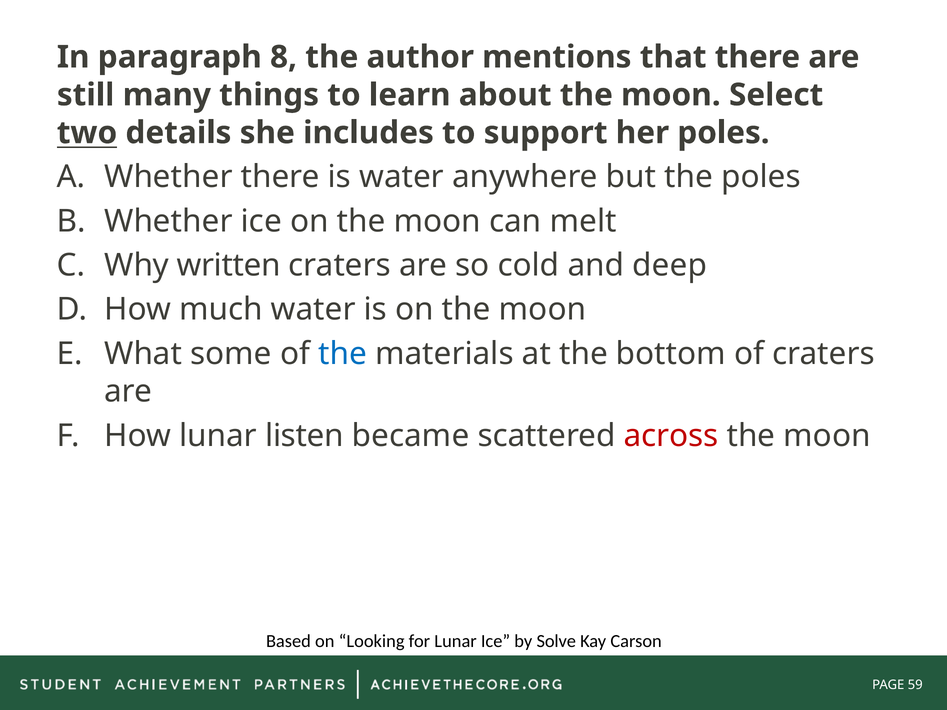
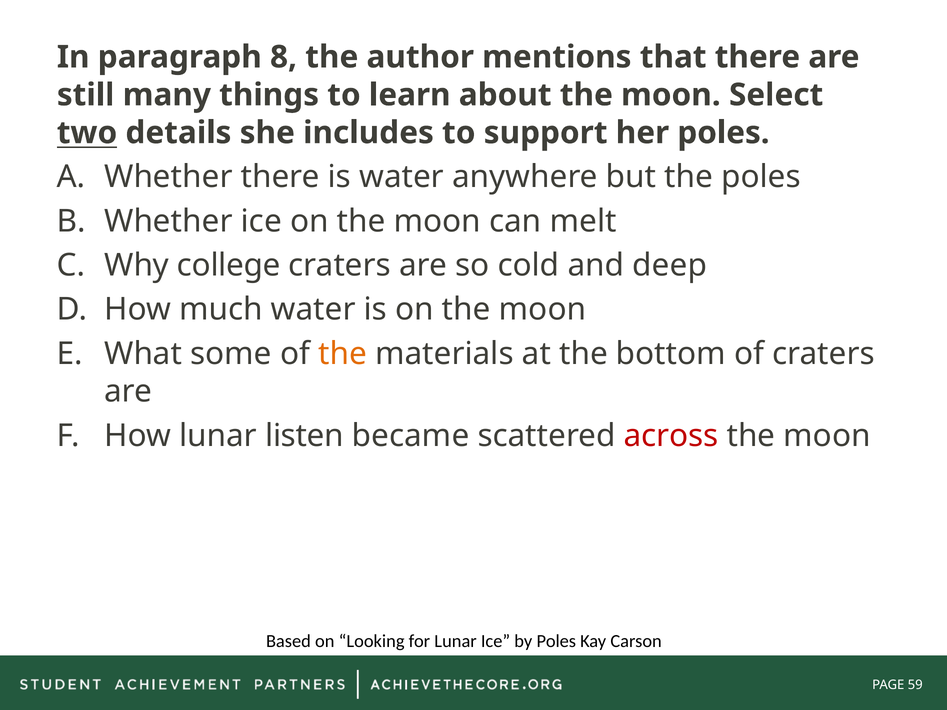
written: written -> college
the at (343, 354) colour: blue -> orange
by Solve: Solve -> Poles
